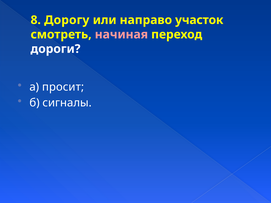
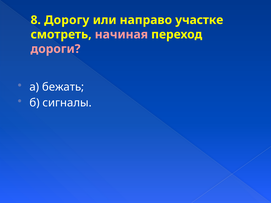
участок: участок -> участке
дороги colour: white -> pink
просит: просит -> бежать
